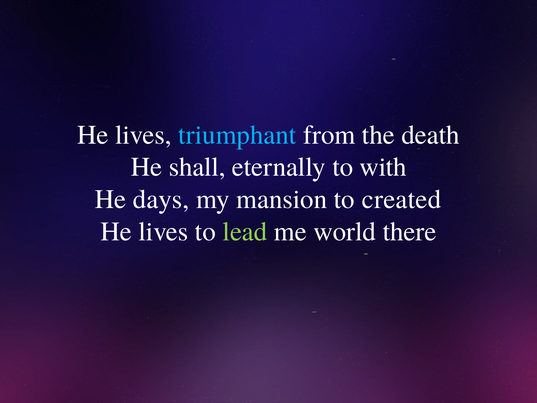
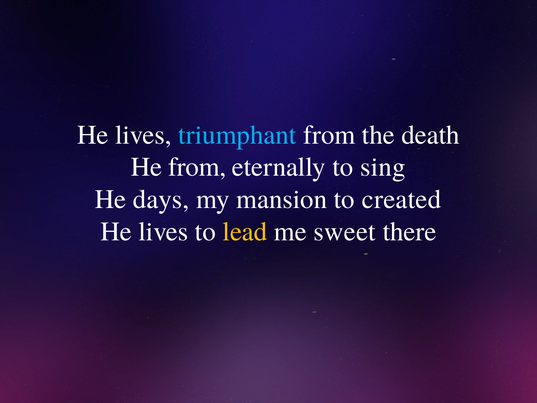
He shall: shall -> from
with: with -> sing
lead colour: light green -> yellow
world: world -> sweet
